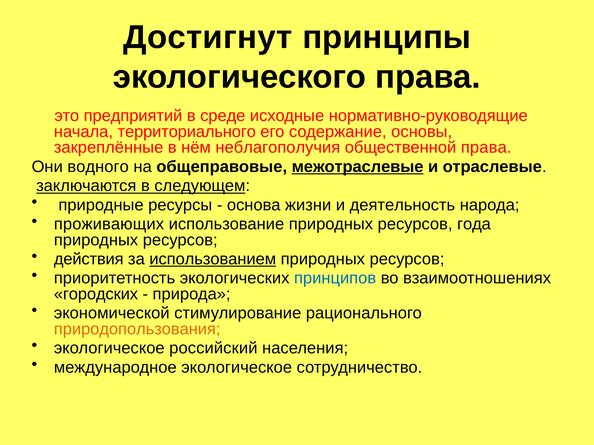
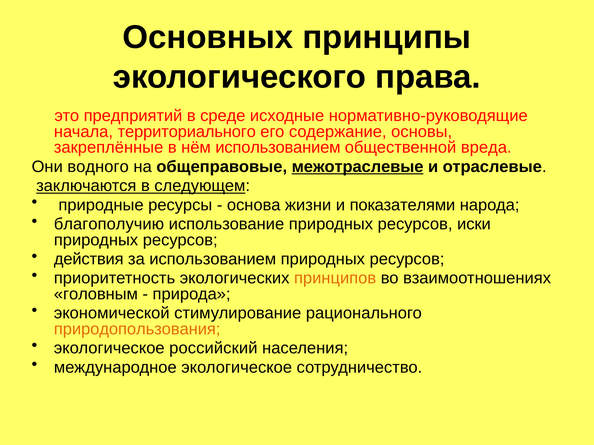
Достигнут: Достигнут -> Основных
нём неблагополучия: неблагополучия -> использованием
общественной права: права -> вреда
деятельность: деятельность -> показателями
проживающих: проживающих -> благополучию
года: года -> иски
использованием at (213, 259) underline: present -> none
принципов colour: blue -> orange
городских: городских -> головным
